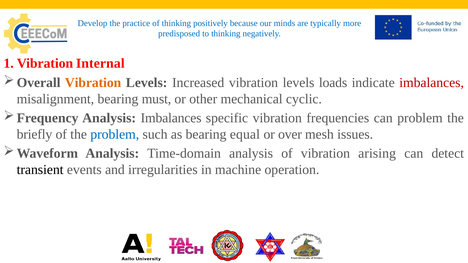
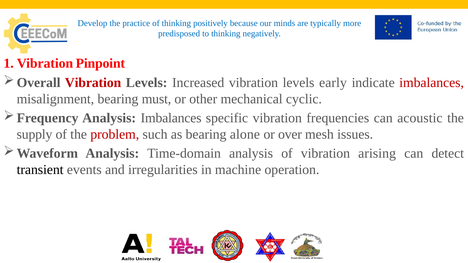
Internal: Internal -> Pinpoint
Vibration at (93, 83) colour: orange -> red
loads: loads -> early
can problem: problem -> acoustic
briefly: briefly -> supply
problem at (115, 134) colour: blue -> red
equal: equal -> alone
